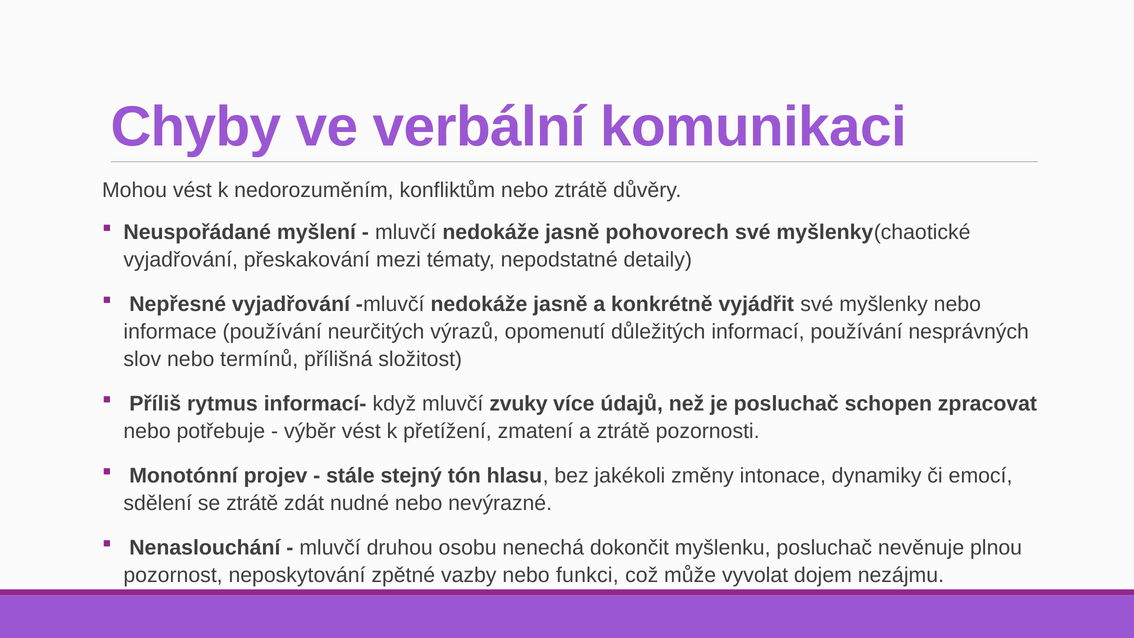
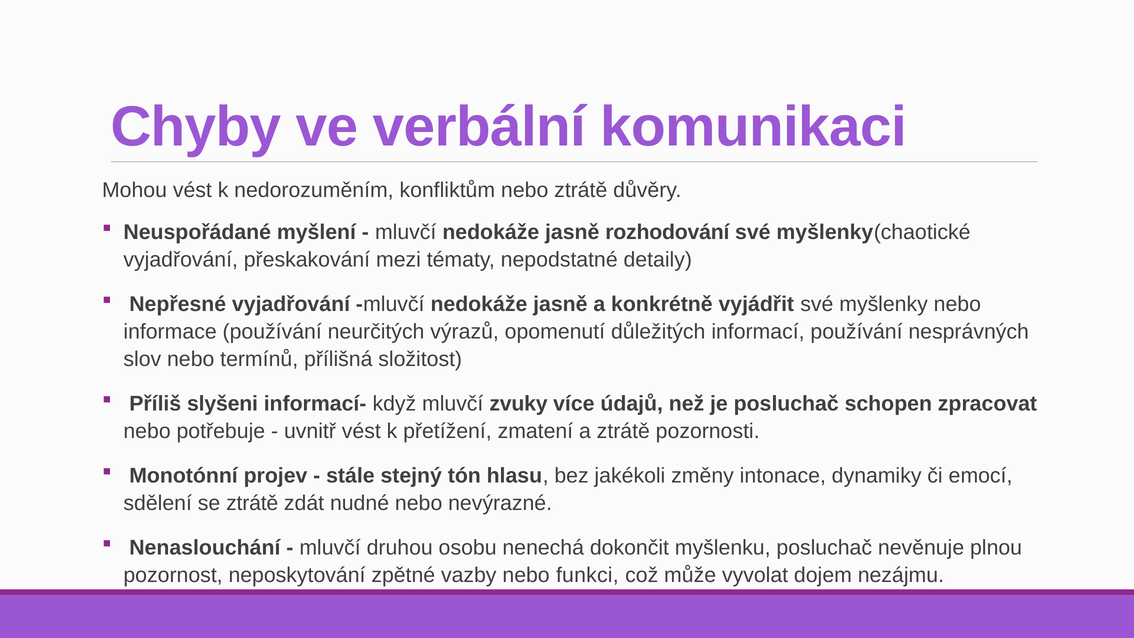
pohovorech: pohovorech -> rozhodování
rytmus: rytmus -> slyšeni
výběr: výběr -> uvnitř
